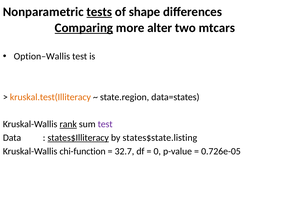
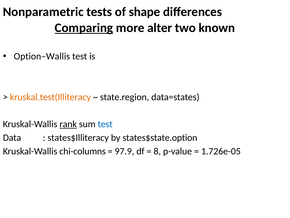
tests underline: present -> none
mtcars: mtcars -> known
test at (105, 124) colour: purple -> blue
states$Illiteracy underline: present -> none
states$state.listing: states$state.listing -> states$state.option
chi-function: chi-function -> chi-columns
32.7: 32.7 -> 97.9
0: 0 -> 8
0.726e-05: 0.726e-05 -> 1.726e-05
